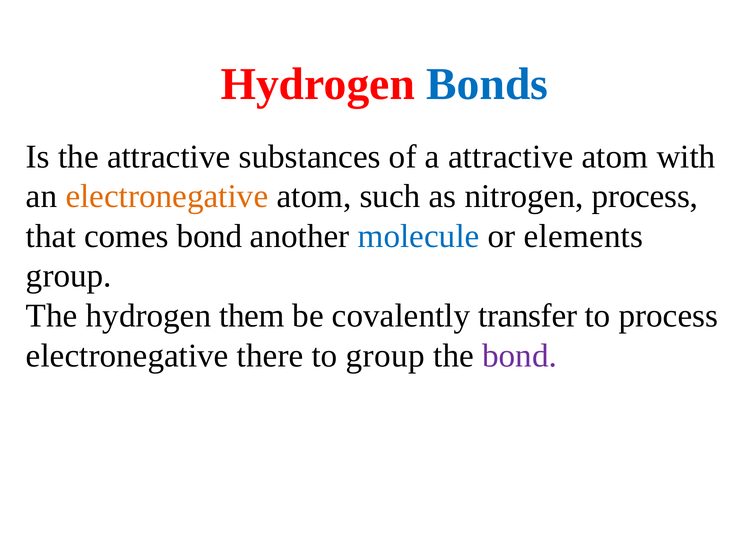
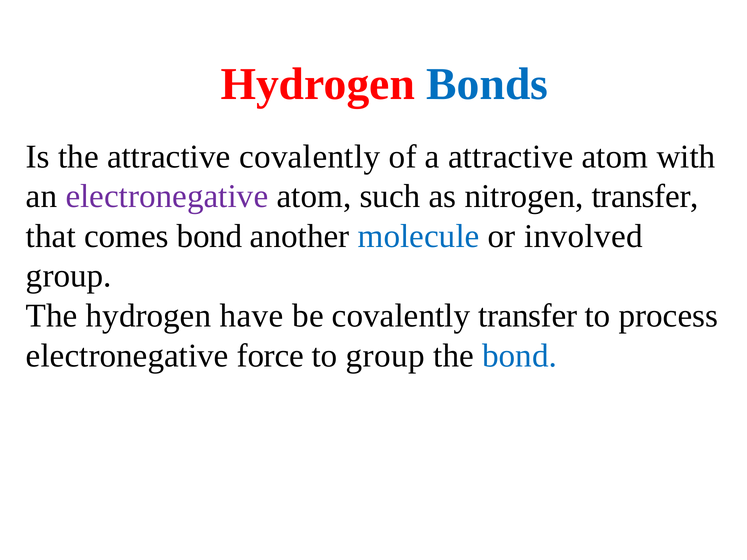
attractive substances: substances -> covalently
electronegative at (167, 196) colour: orange -> purple
nitrogen process: process -> transfer
elements: elements -> involved
them: them -> have
there: there -> force
bond at (520, 356) colour: purple -> blue
